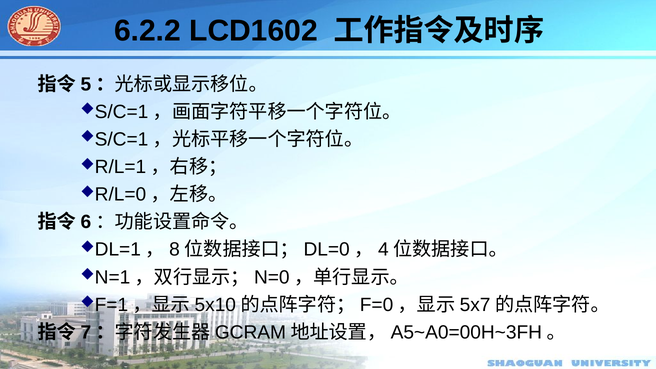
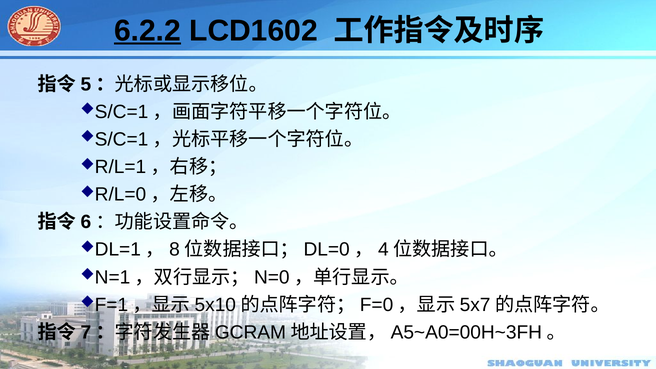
6.2.2 underline: none -> present
